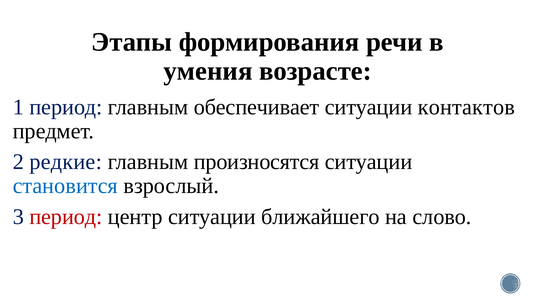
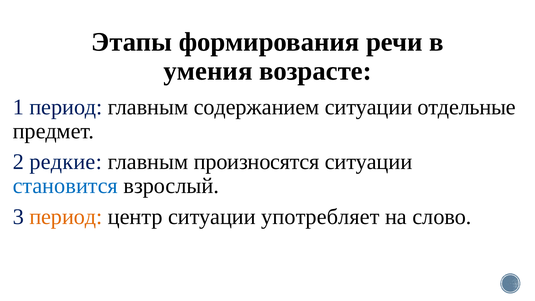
обеспечивает: обеспечивает -> содержанием
контактов: контактов -> отдельные
период at (66, 217) colour: red -> orange
ближайшего: ближайшего -> употребляет
